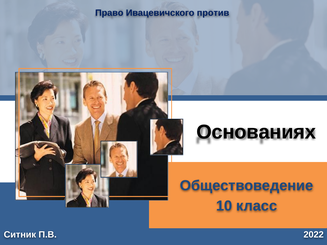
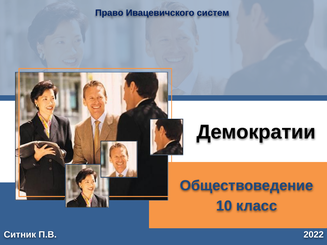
против: против -> систем
Основаниях: Основаниях -> Демократии
